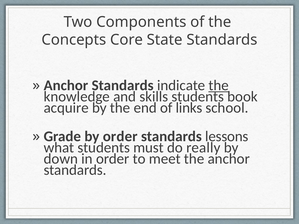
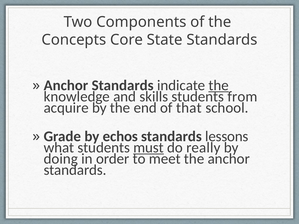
book: book -> from
links: links -> that
by order: order -> echos
must underline: none -> present
down: down -> doing
